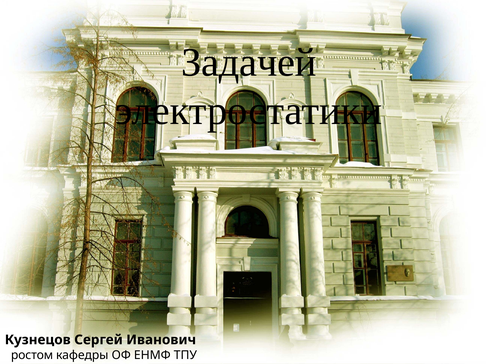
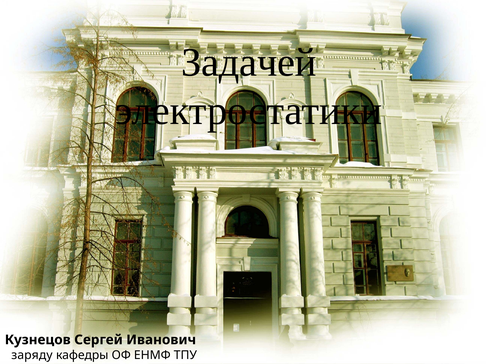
ростом: ростом -> заряду
